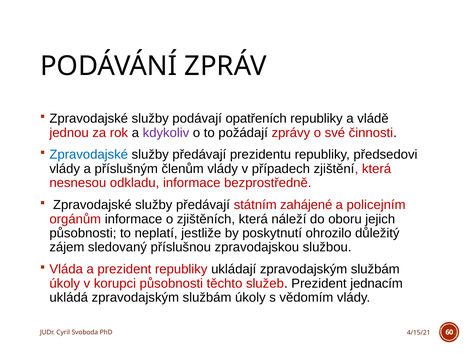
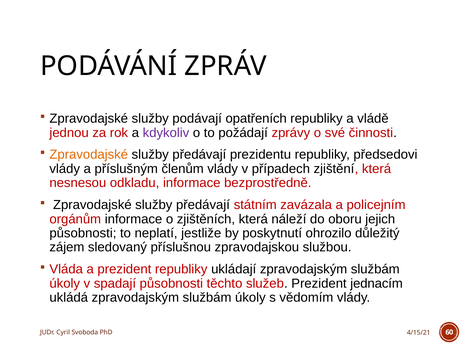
Zpravodajské at (89, 155) colour: blue -> orange
zahájené: zahájené -> zavázala
korupci: korupci -> spadají
